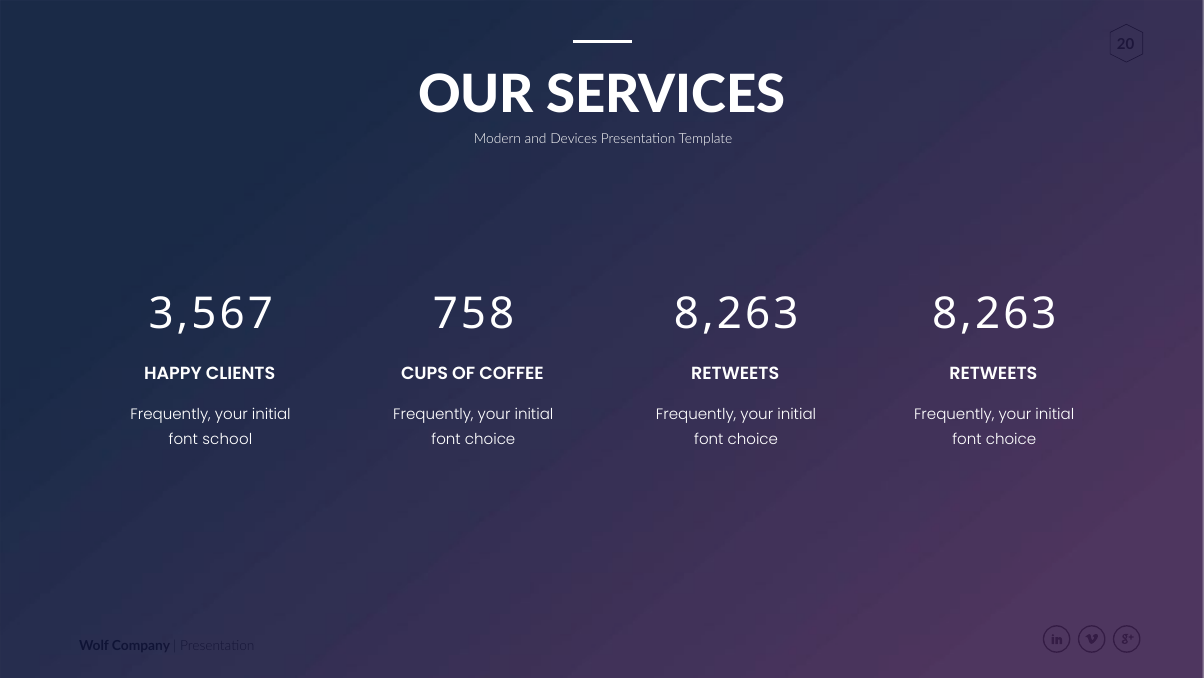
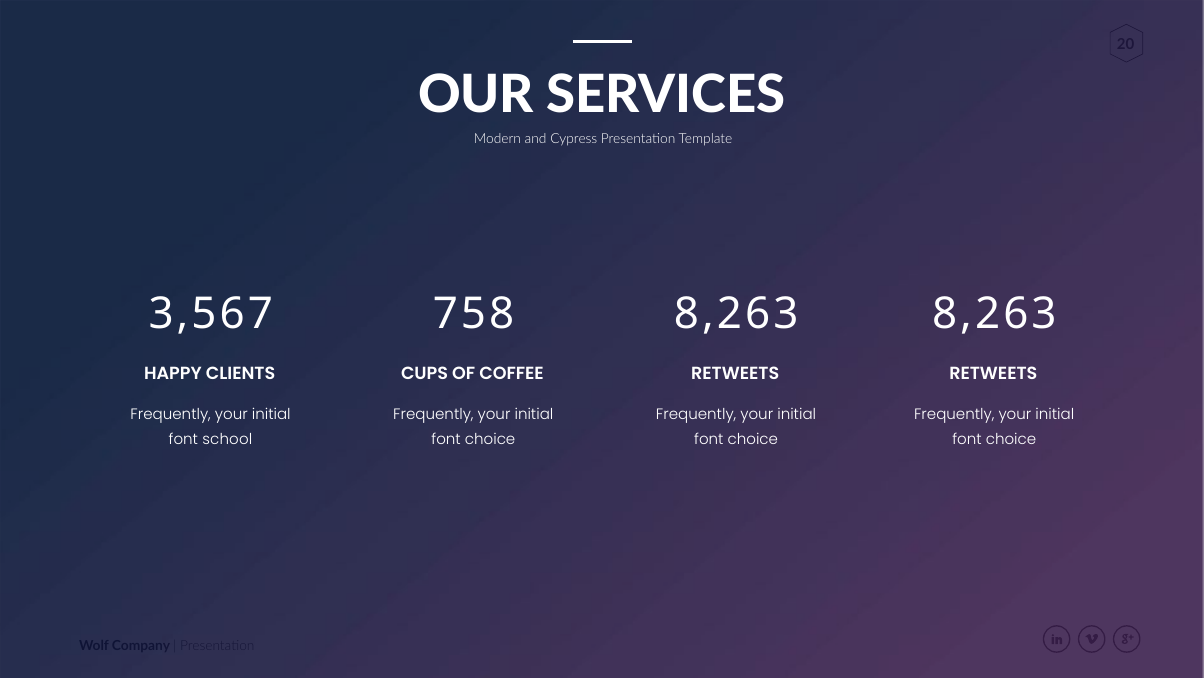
Devices: Devices -> Cypress
